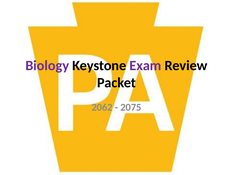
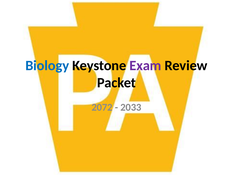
Biology colour: purple -> blue
2062: 2062 -> 2072
2075: 2075 -> 2033
